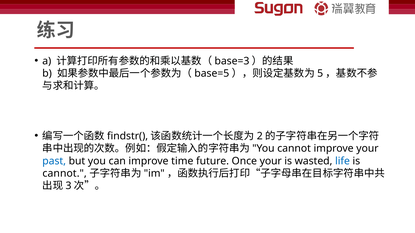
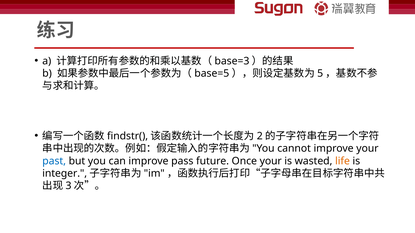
time: time -> pass
life colour: blue -> orange
cannot at (65, 174): cannot -> integer
